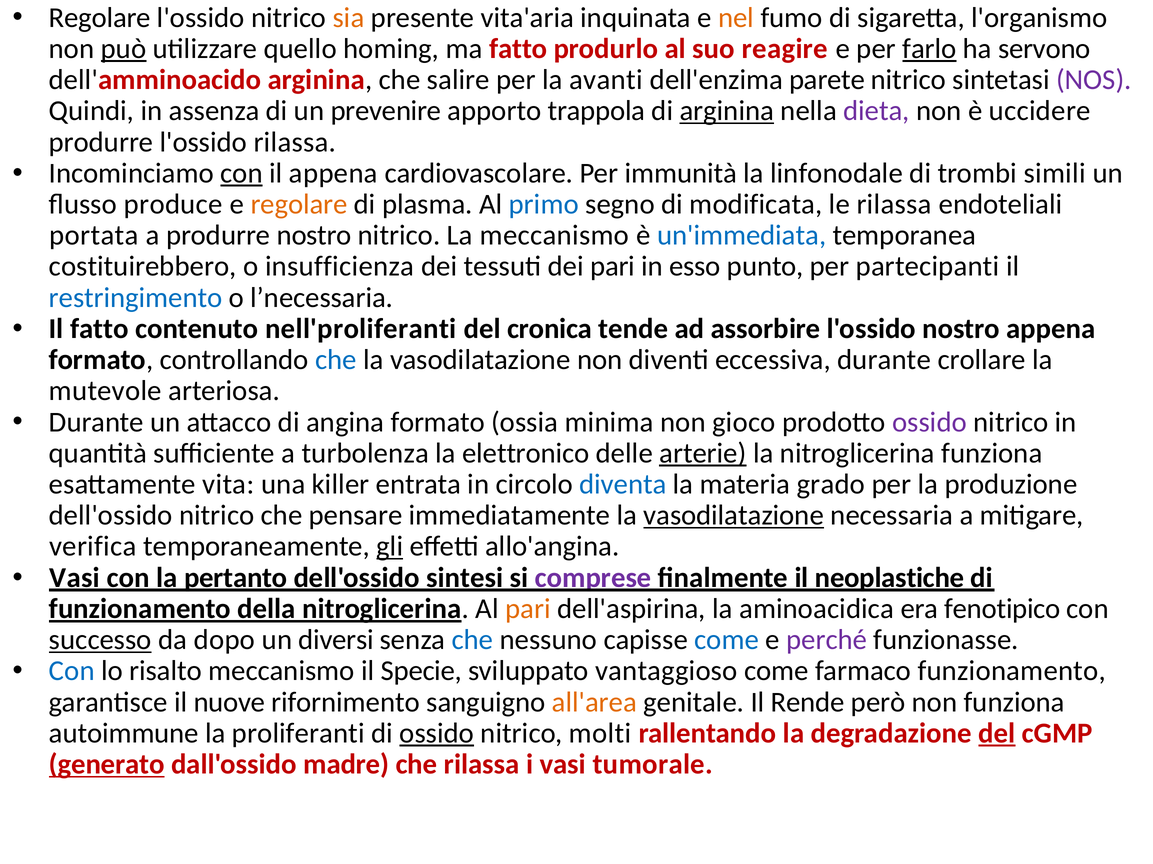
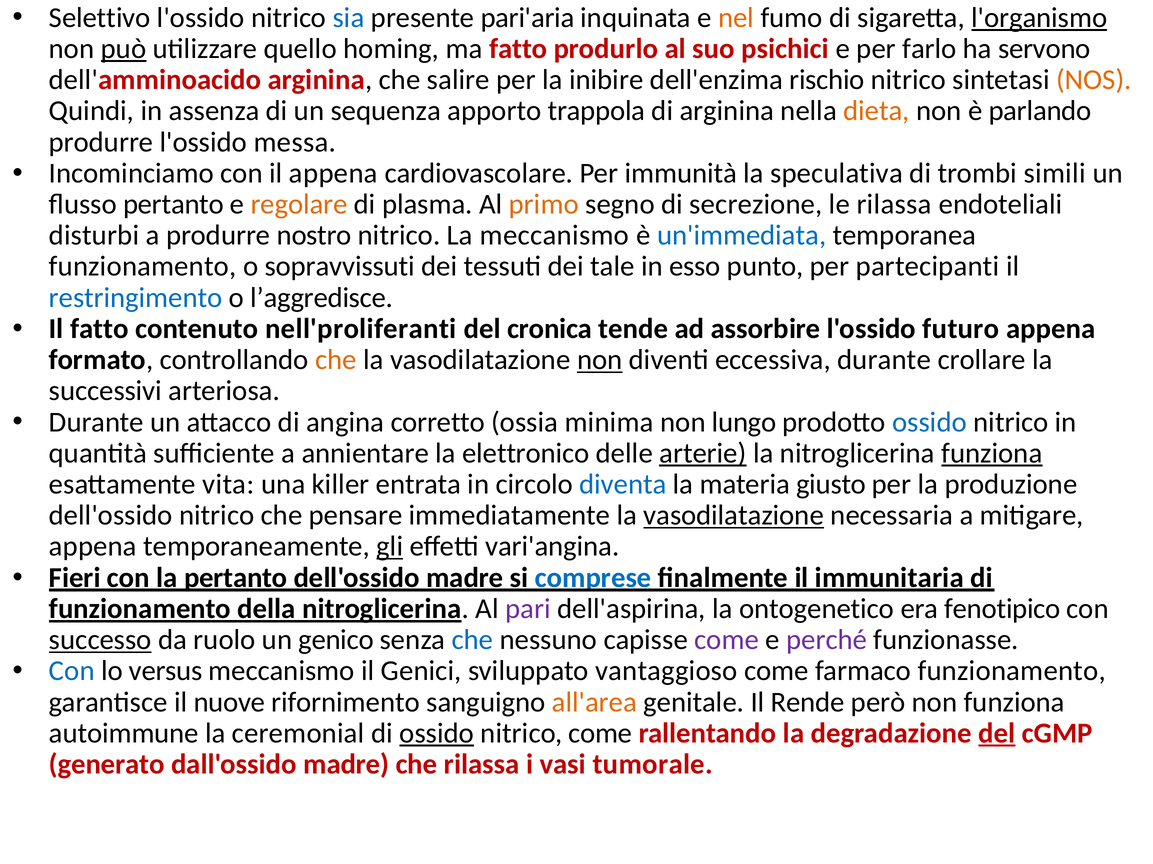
Regolare at (100, 18): Regolare -> Selettivo
sia colour: orange -> blue
vita'aria: vita'aria -> pari'aria
l'organismo underline: none -> present
reagire: reagire -> psichici
farlo underline: present -> none
avanti: avanti -> inibire
parete: parete -> rischio
NOS colour: purple -> orange
prevenire: prevenire -> sequenza
arginina at (727, 111) underline: present -> none
dieta colour: purple -> orange
uccidere: uccidere -> parlando
l'ossido rilassa: rilassa -> messa
con at (242, 173) underline: present -> none
linfonodale: linfonodale -> speculativa
flusso produce: produce -> pertanto
primo colour: blue -> orange
modificata: modificata -> secrezione
portata: portata -> disturbi
costituirebbero at (143, 267): costituirebbero -> funzionamento
insufficienza: insufficienza -> sopravvissuti
dei pari: pari -> tale
l’necessaria: l’necessaria -> l’aggredisce
l'ossido nostro: nostro -> futuro
che at (336, 360) colour: blue -> orange
non at (600, 360) underline: none -> present
mutevole: mutevole -> successivi
angina formato: formato -> corretto
gioco: gioco -> lungo
ossido at (929, 422) colour: purple -> blue
turbolenza: turbolenza -> annientare
funziona at (992, 454) underline: none -> present
grado: grado -> giusto
verifica at (93, 547): verifica -> appena
allo'angina: allo'angina -> vari'angina
Vasi at (75, 578): Vasi -> Fieri
dell'ossido sintesi: sintesi -> madre
comprese colour: purple -> blue
neoplastiche: neoplastiche -> immunitaria
pari at (528, 609) colour: orange -> purple
aminoacidica: aminoacidica -> ontogenetico
dopo: dopo -> ruolo
diversi: diversi -> genico
come at (727, 640) colour: blue -> purple
risalto: risalto -> versus
Specie: Specie -> Genici
proliferanti: proliferanti -> ceremonial
nitrico molti: molti -> come
generato underline: present -> none
